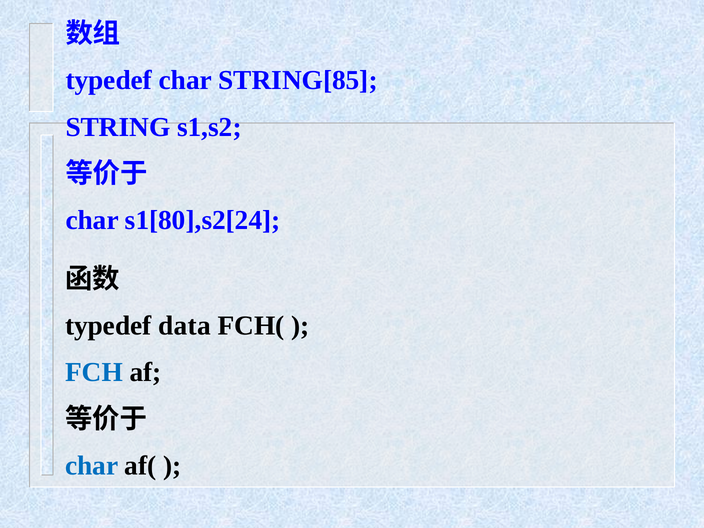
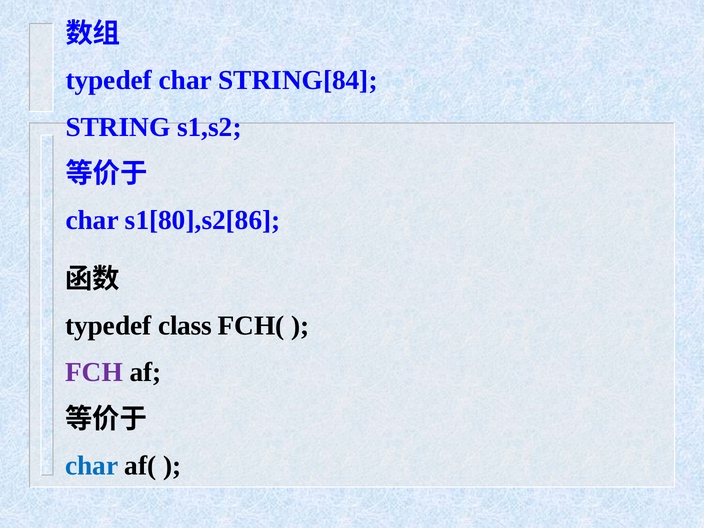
STRING[85: STRING[85 -> STRING[84
s1[80],s2[24: s1[80],s2[24 -> s1[80],s2[86
data: data -> class
FCH colour: blue -> purple
